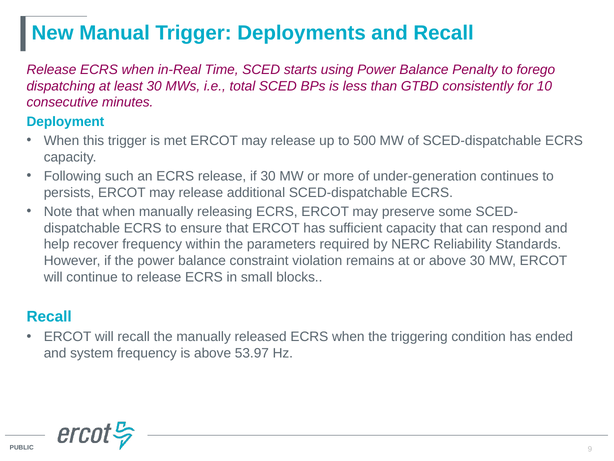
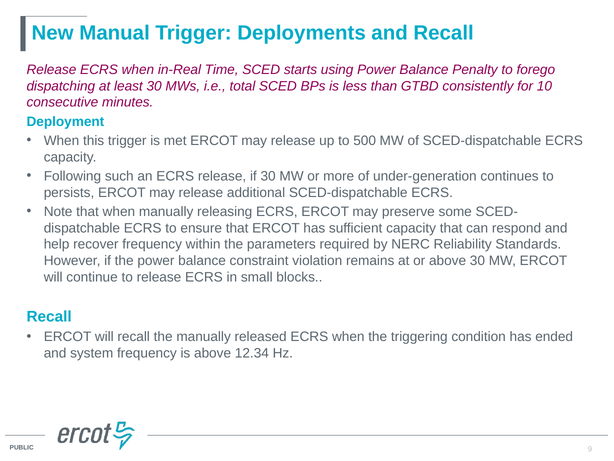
53.97: 53.97 -> 12.34
